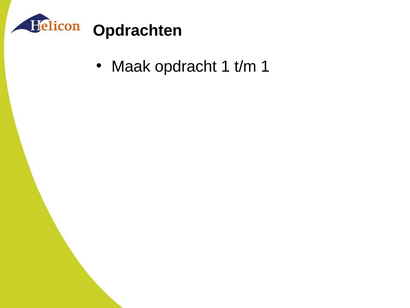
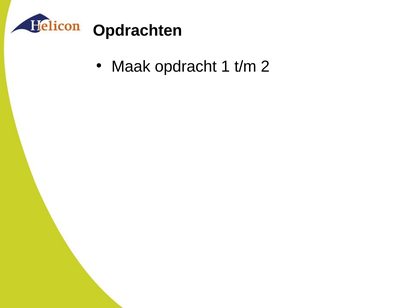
t/m 1: 1 -> 2
